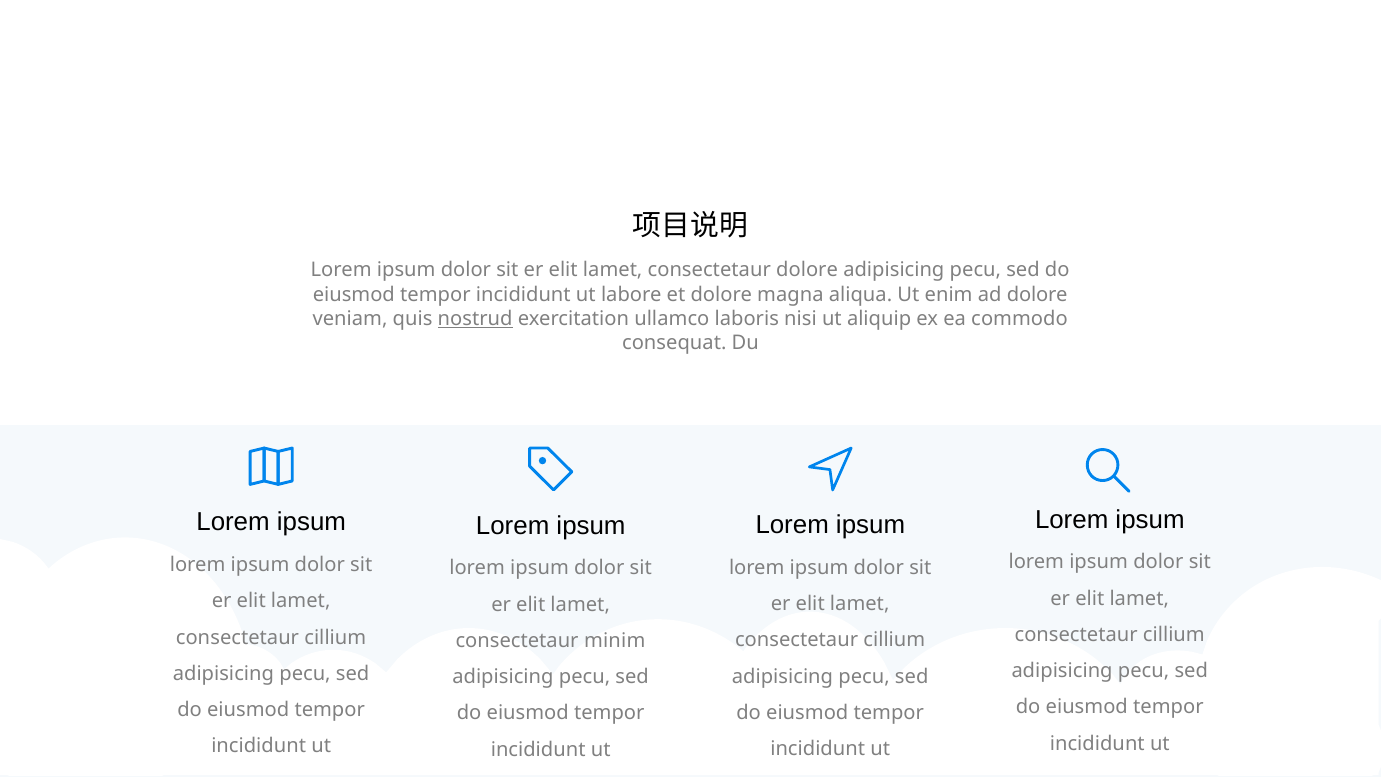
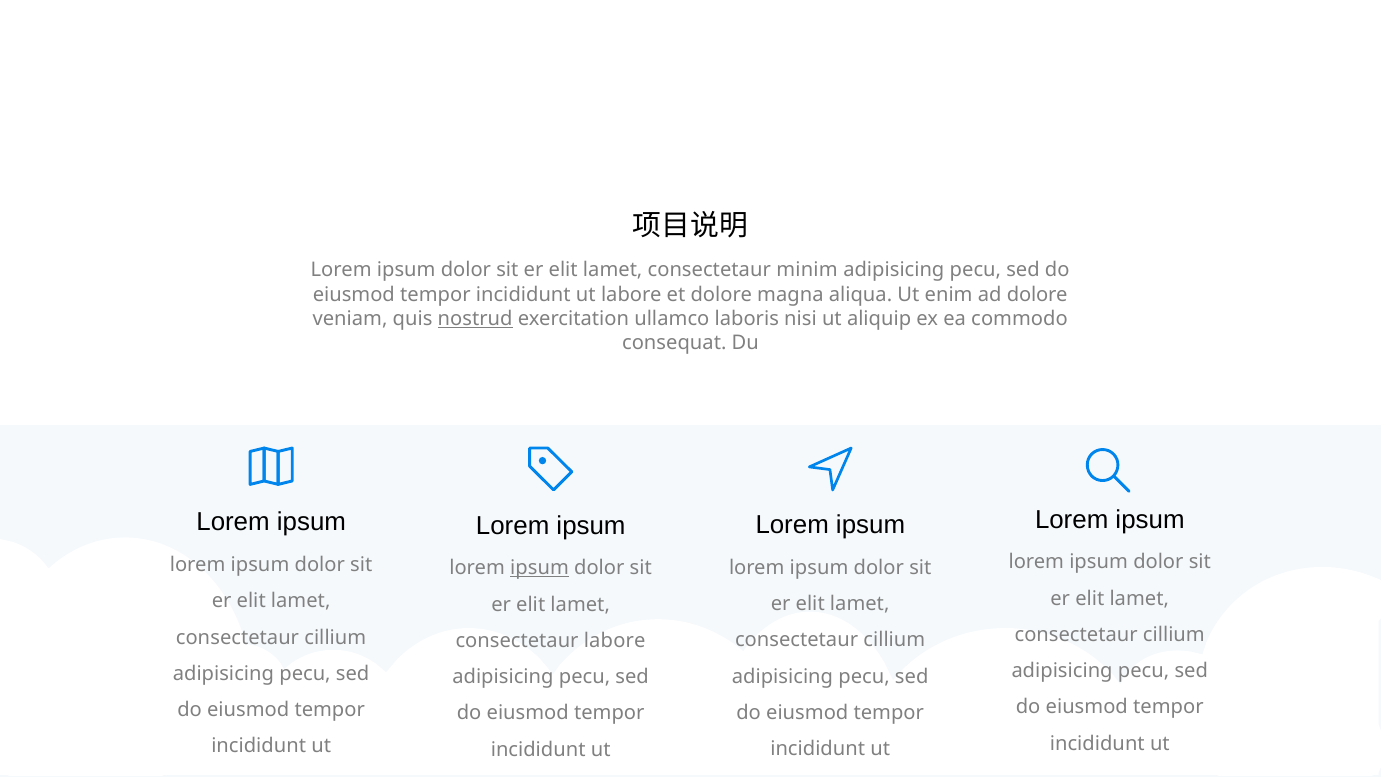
consectetaur dolore: dolore -> minim
ipsum at (540, 568) underline: none -> present
consectetaur minim: minim -> labore
